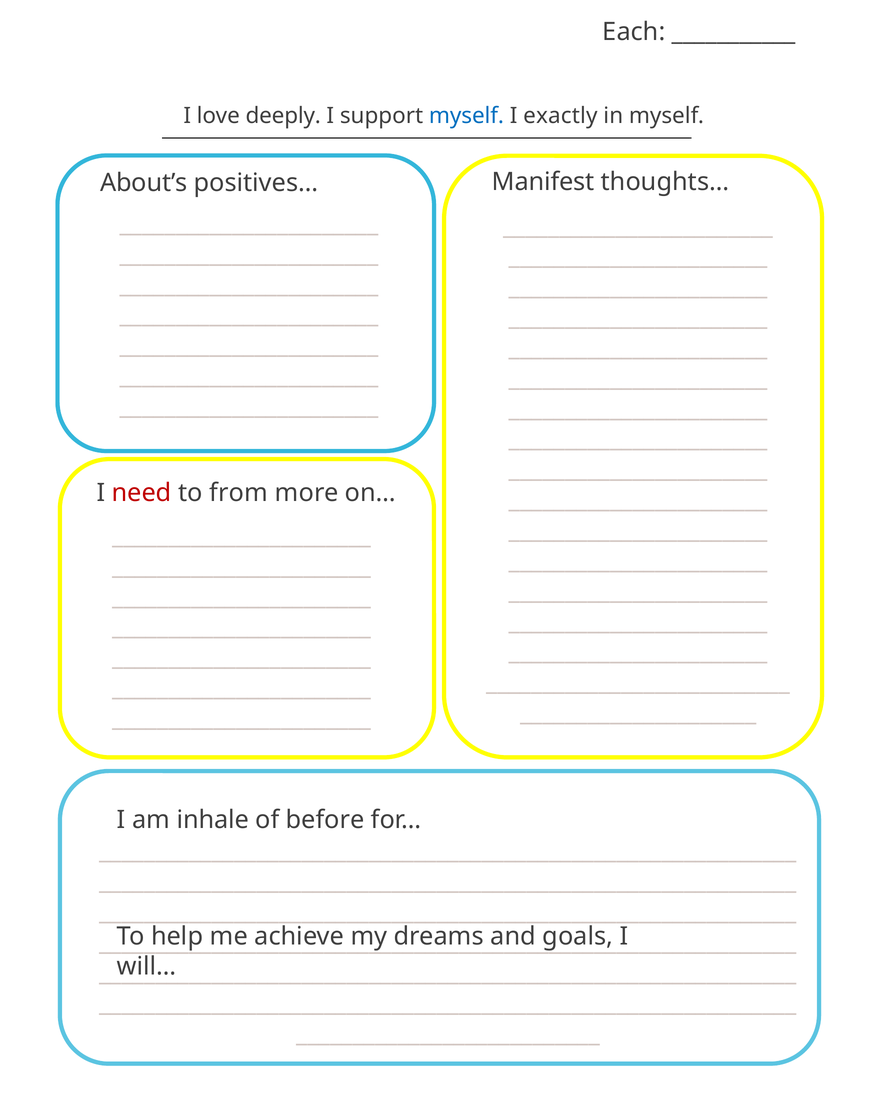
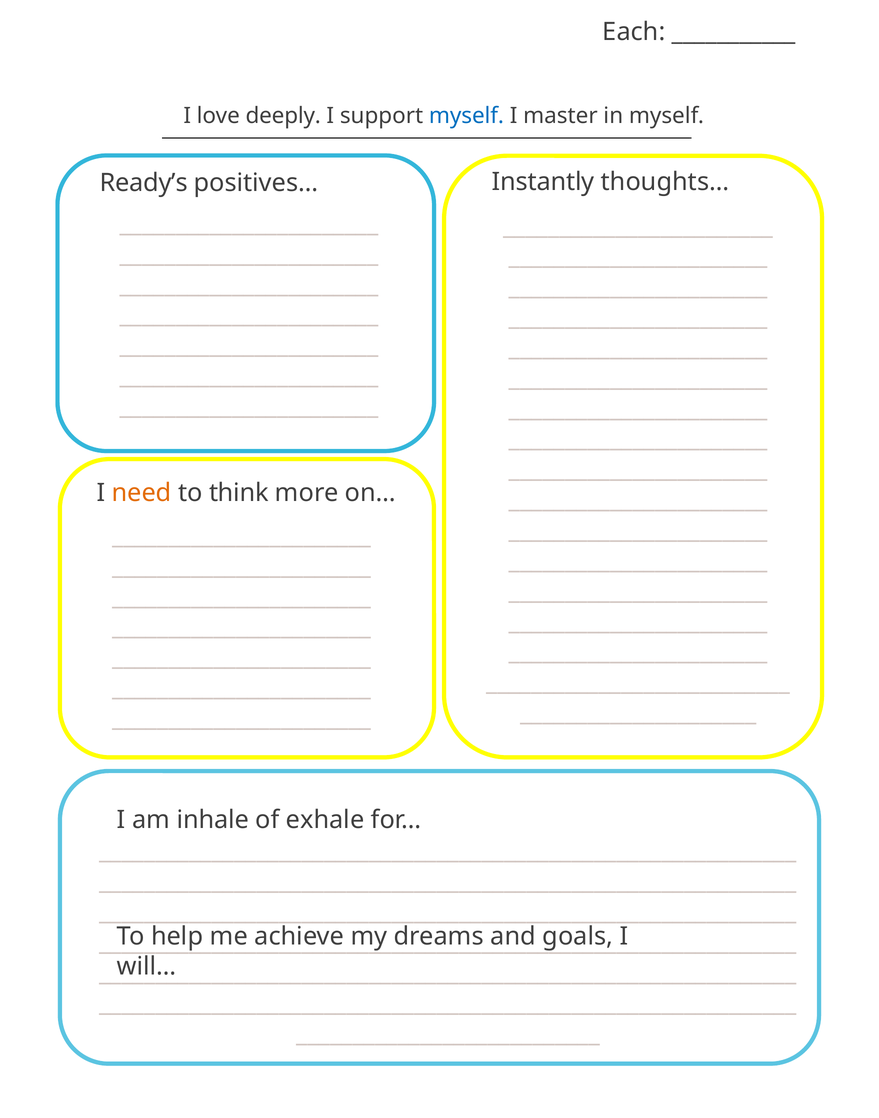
exactly: exactly -> master
Manifest: Manifest -> Instantly
About’s: About’s -> Ready’s
need colour: red -> orange
from: from -> think
before: before -> exhale
